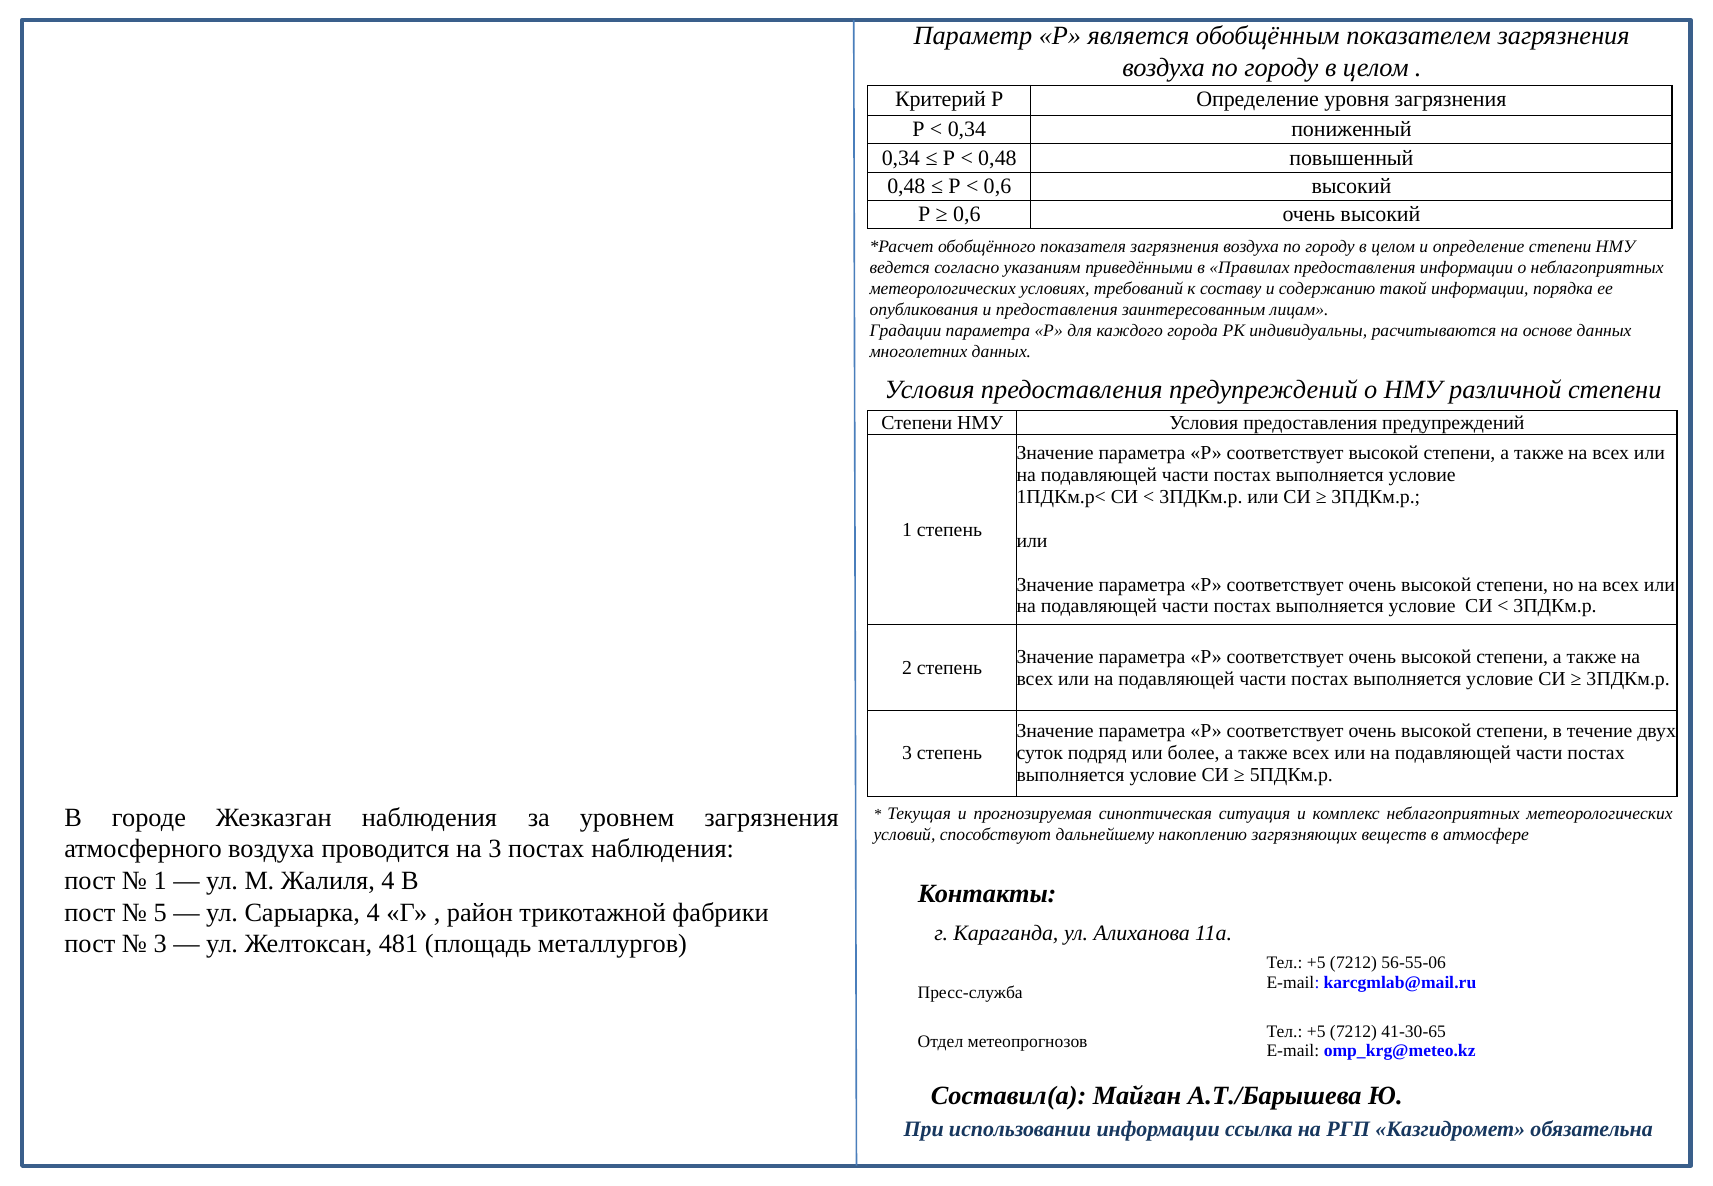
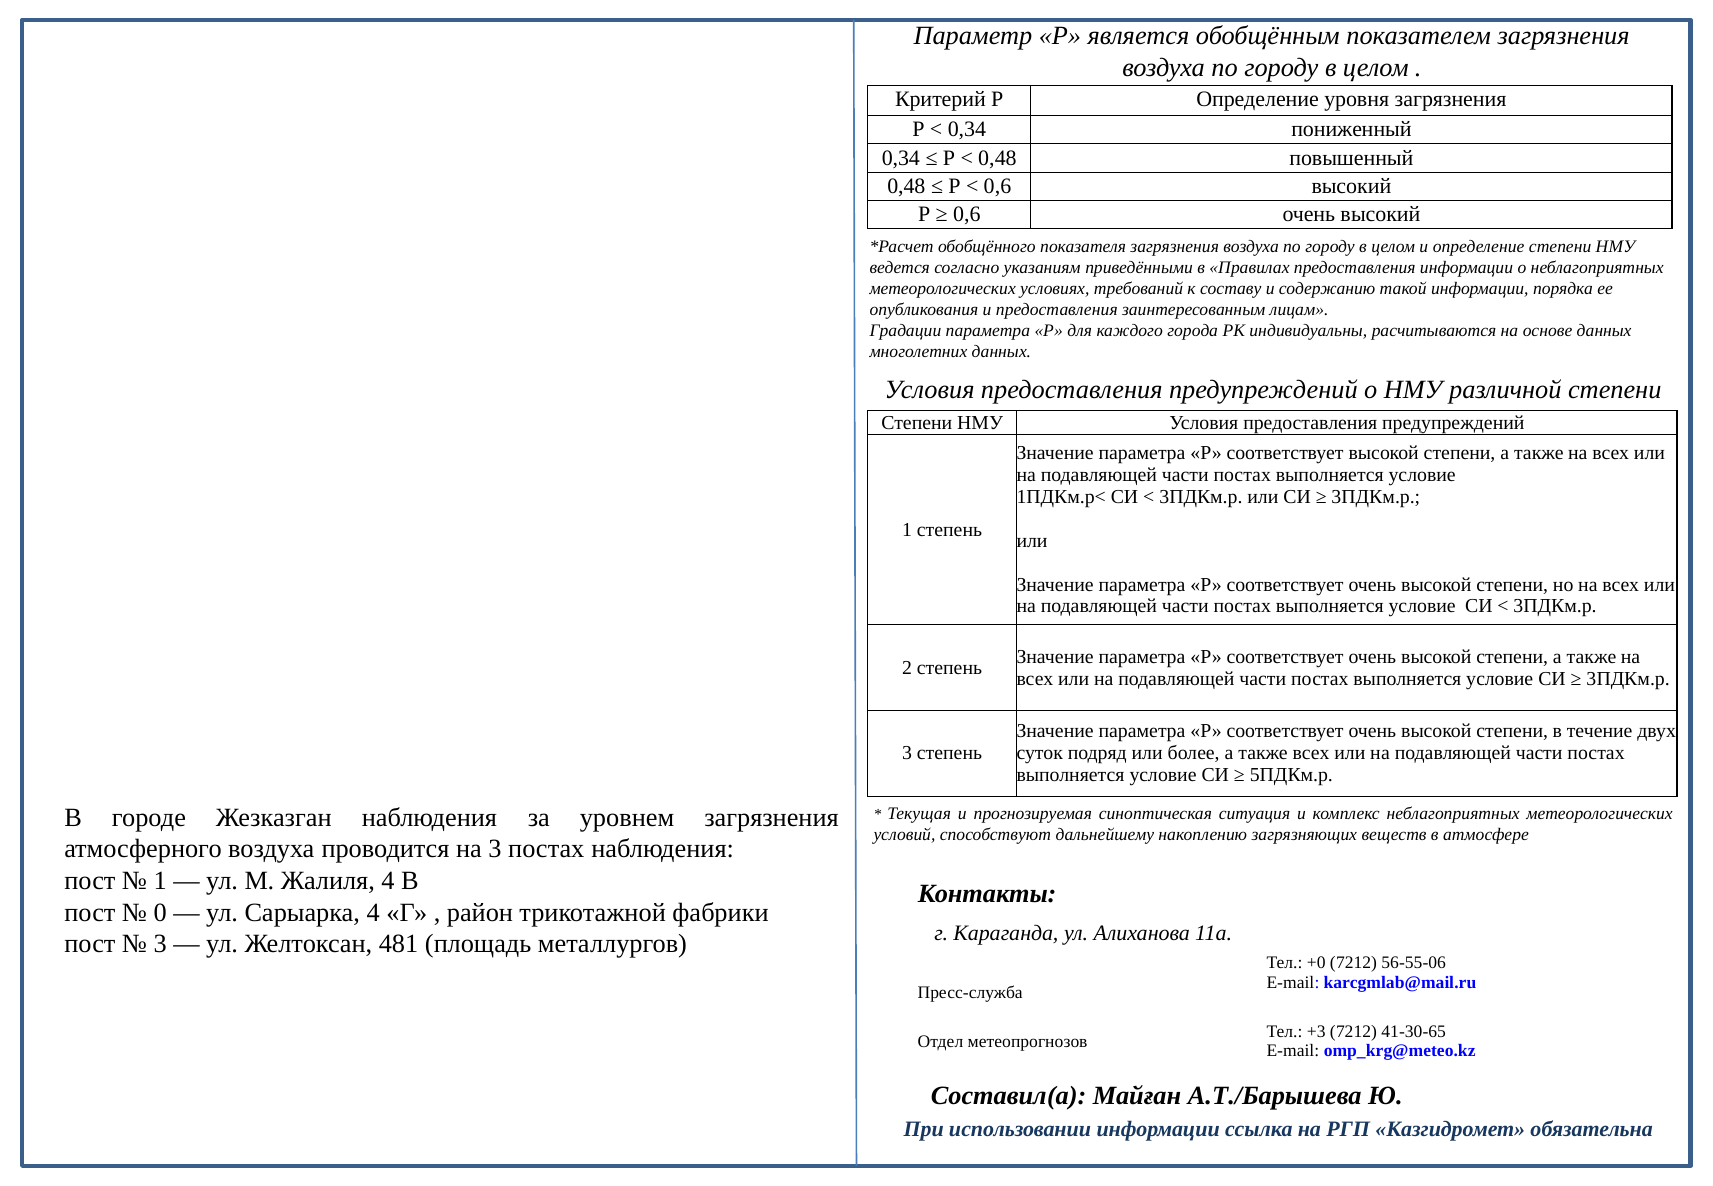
5: 5 -> 0
+5 at (1316, 963): +5 -> +0
+5 at (1316, 1031): +5 -> +3
